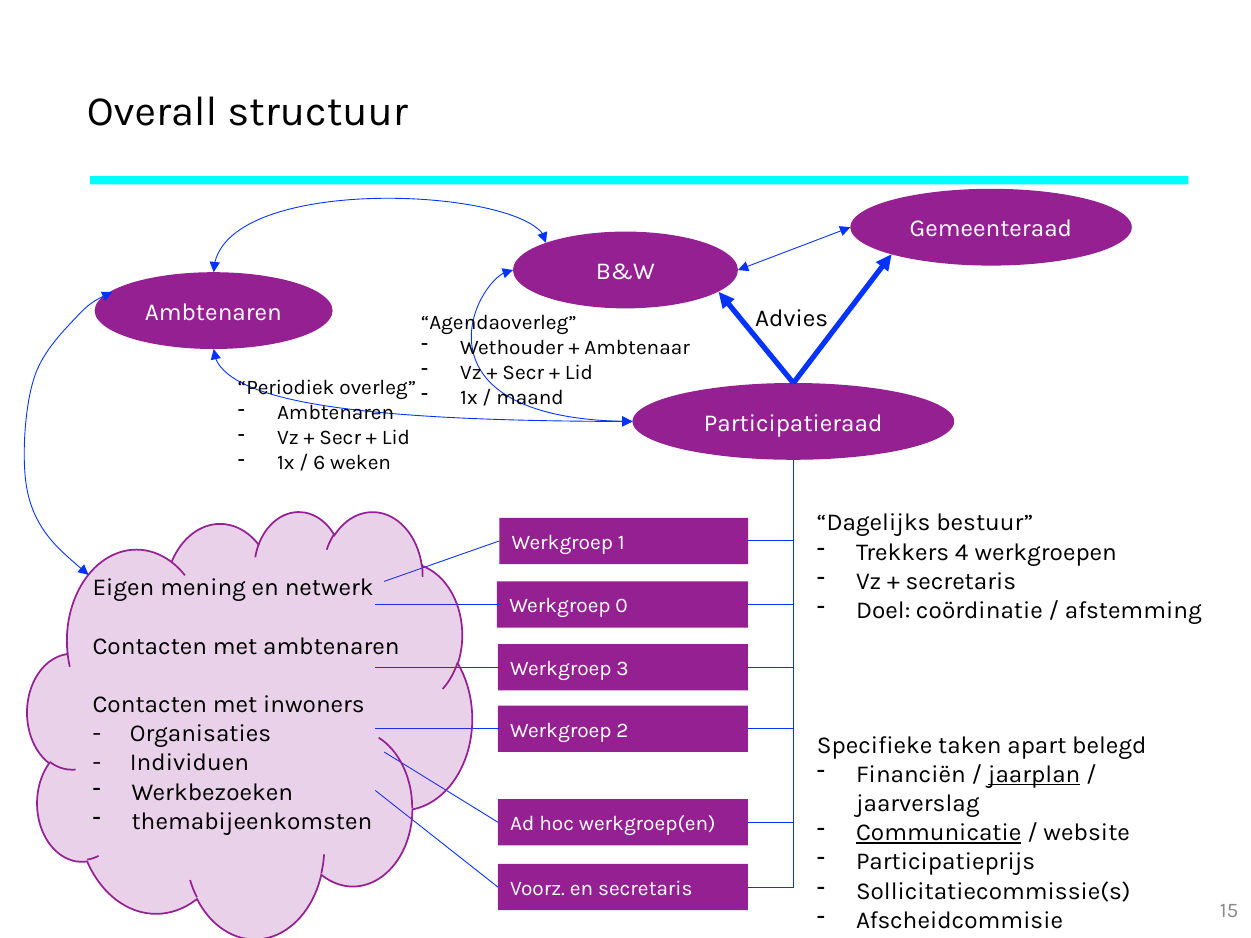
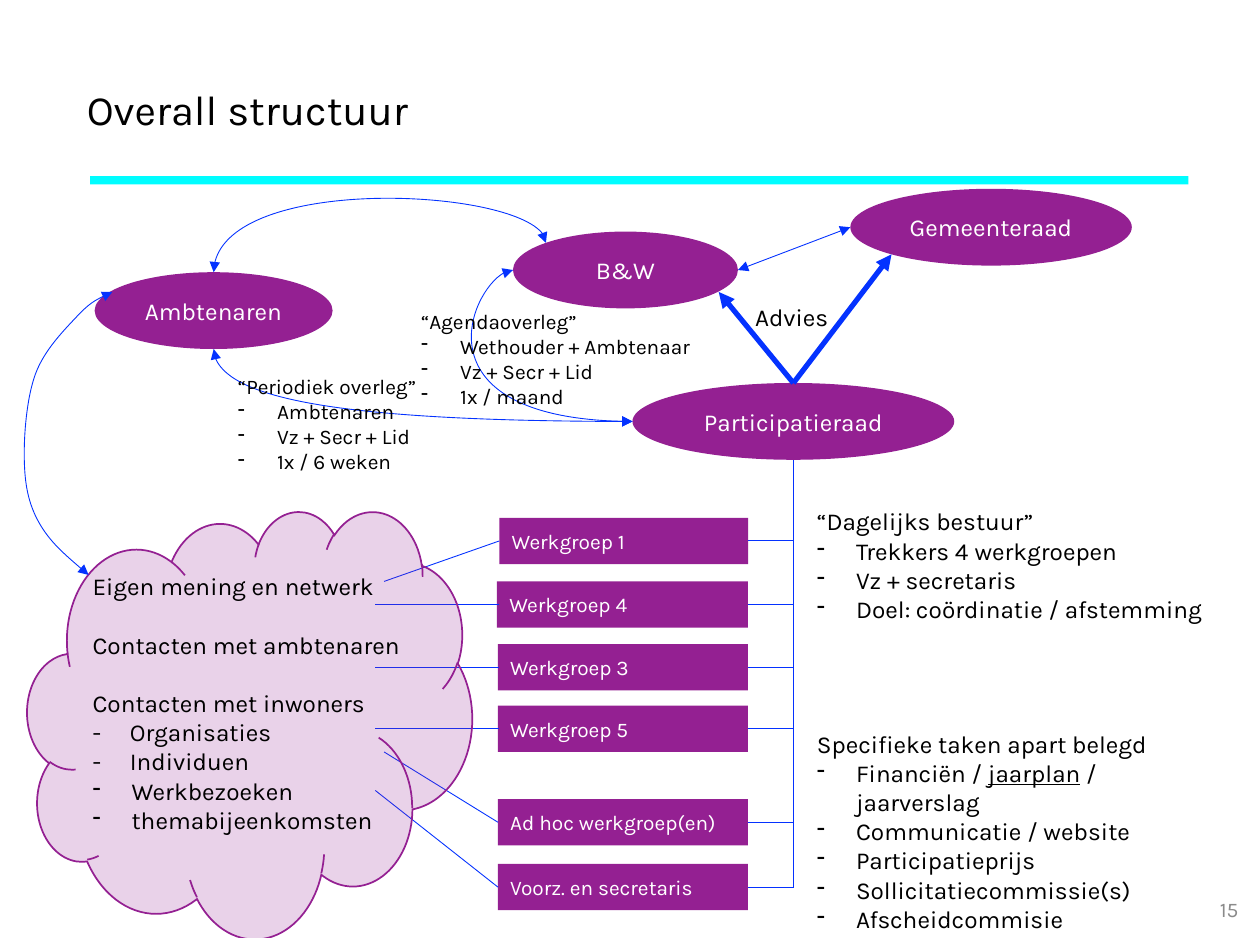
Werkgroep 0: 0 -> 4
2: 2 -> 5
Communicatie underline: present -> none
